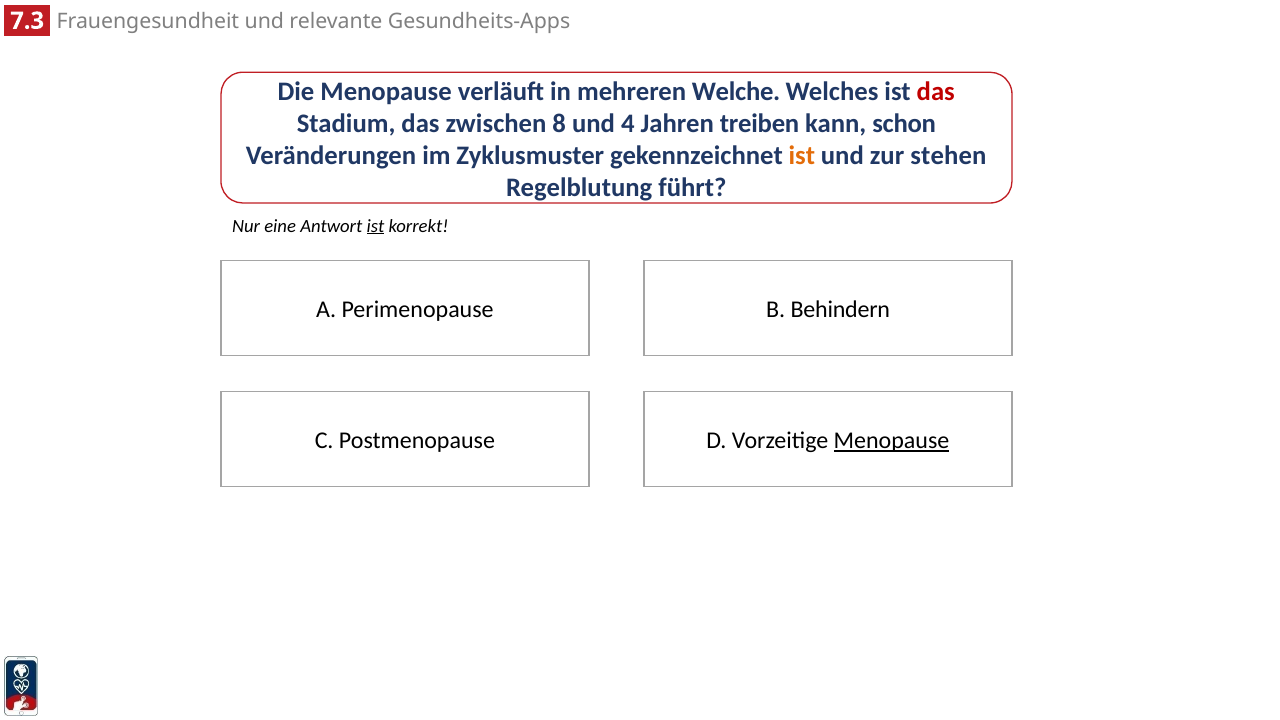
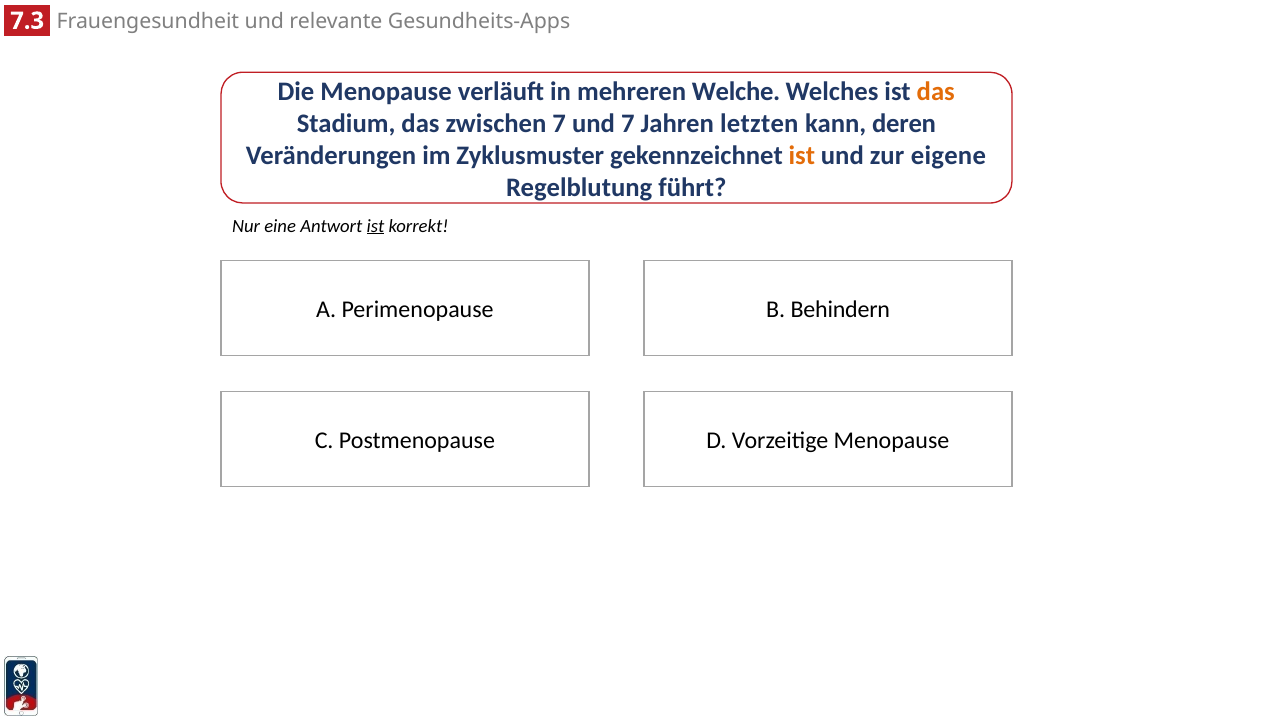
das at (936, 91) colour: red -> orange
zwischen 8: 8 -> 7
und 4: 4 -> 7
treiben: treiben -> letzten
schon: schon -> deren
stehen: stehen -> eigene
Menopause at (892, 440) underline: present -> none
